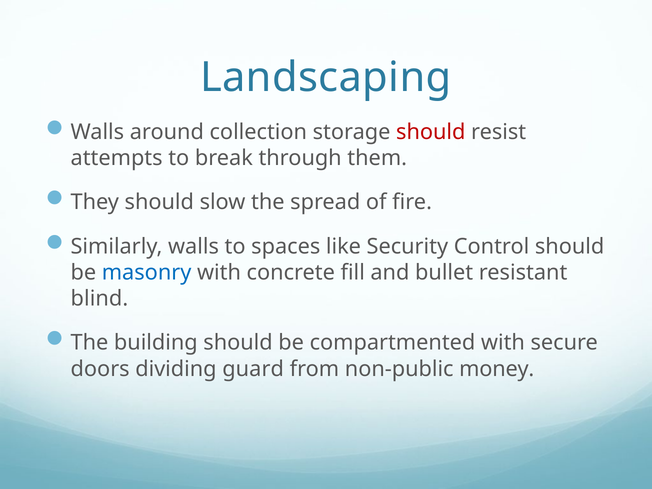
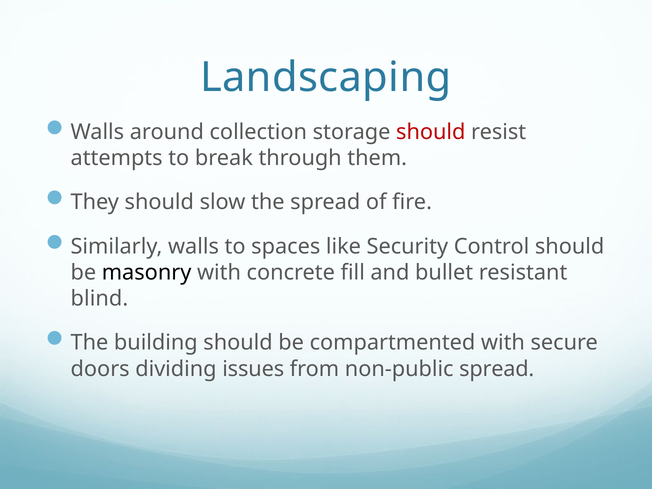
masonry colour: blue -> black
guard: guard -> issues
non-public money: money -> spread
